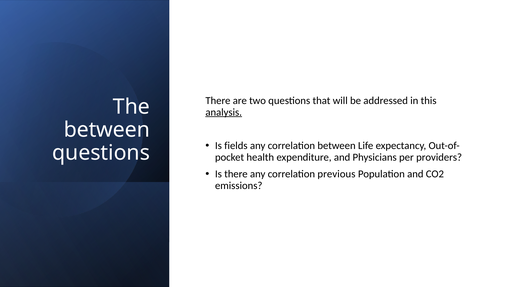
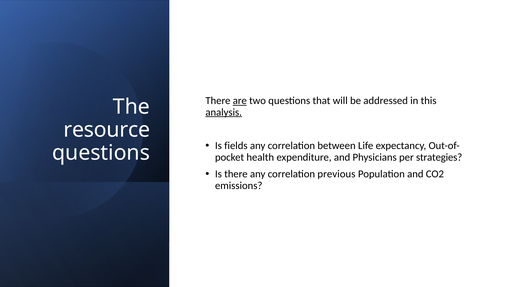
are underline: none -> present
between at (107, 130): between -> resource
providers: providers -> strategies
